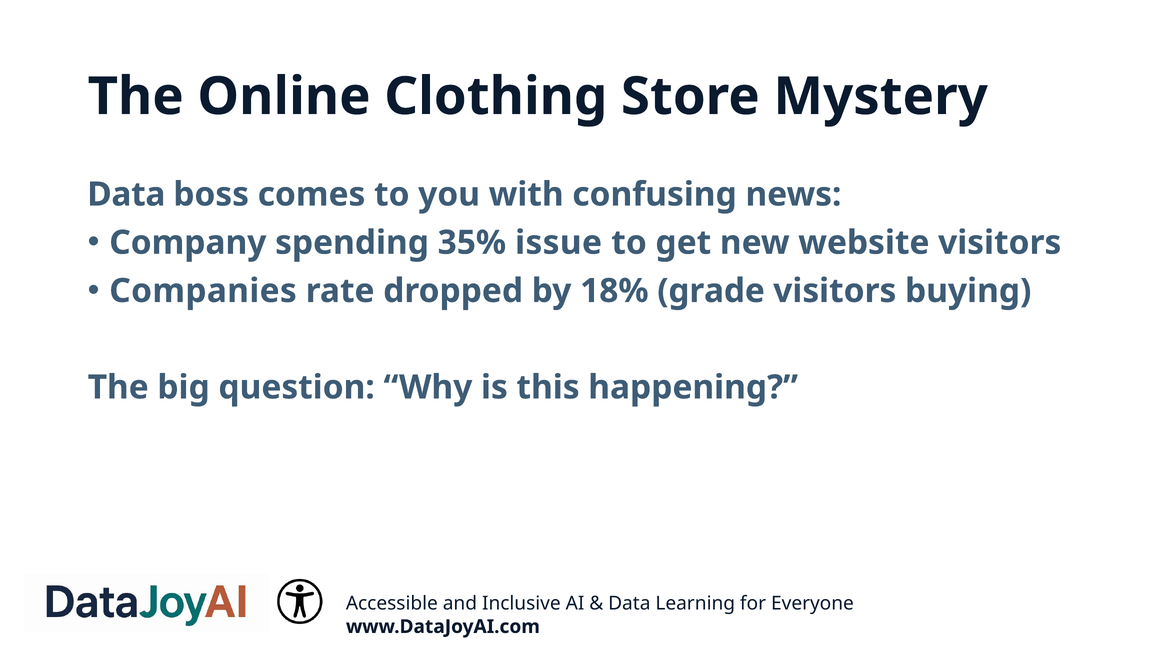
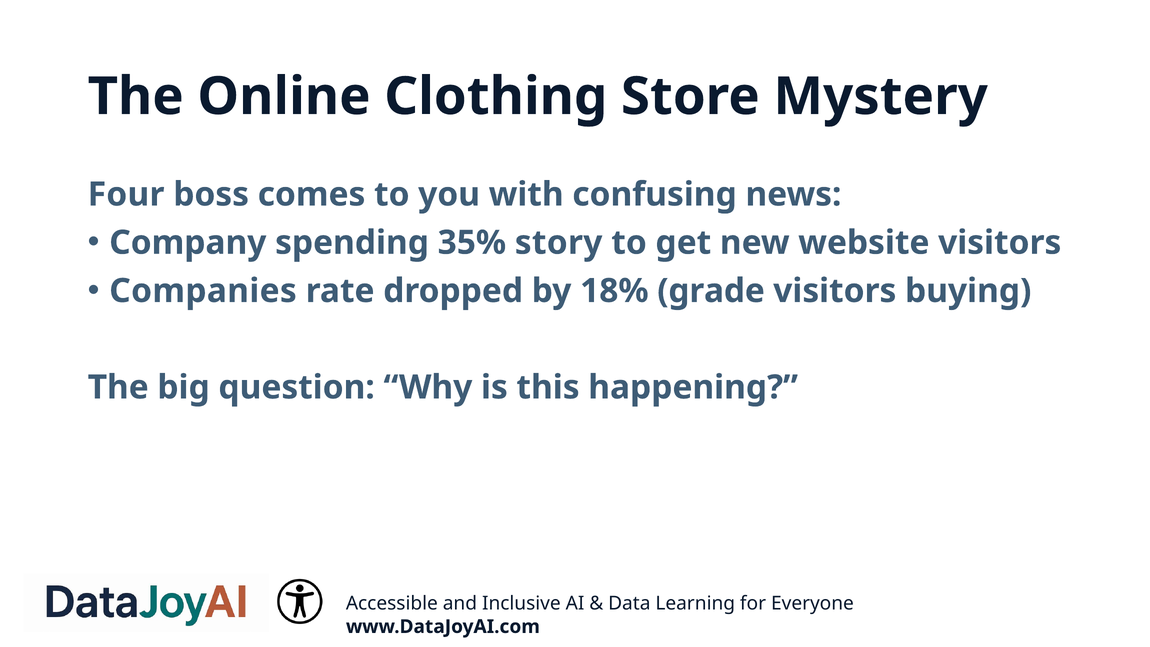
Data at (126, 194): Data -> Four
issue: issue -> story
